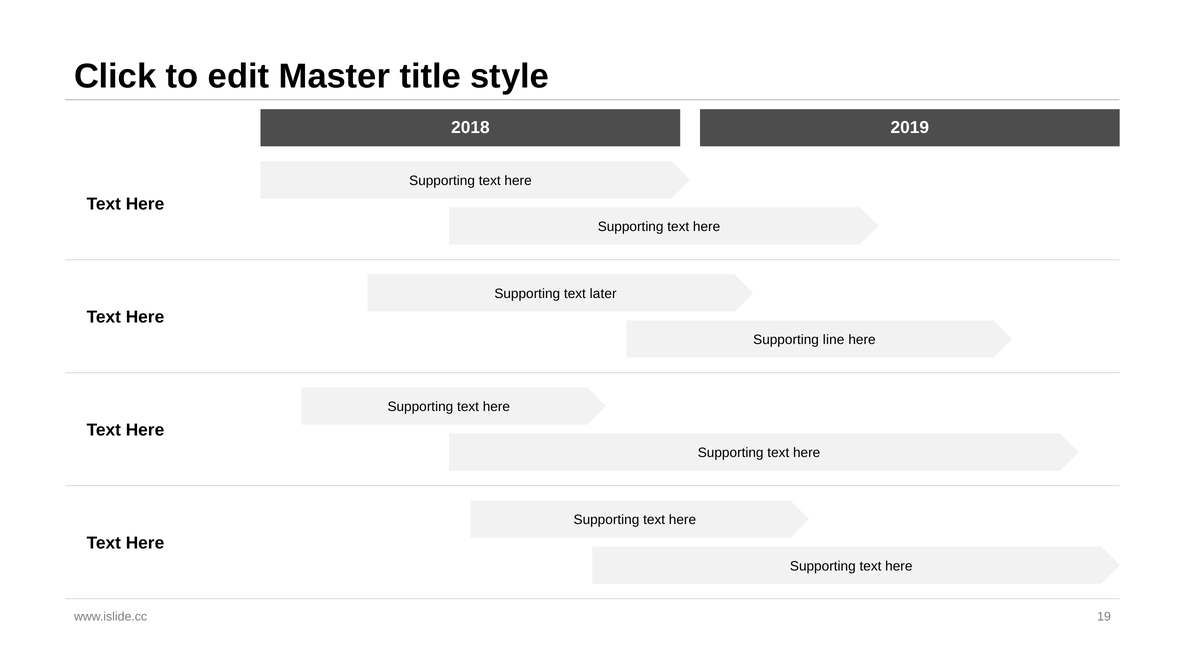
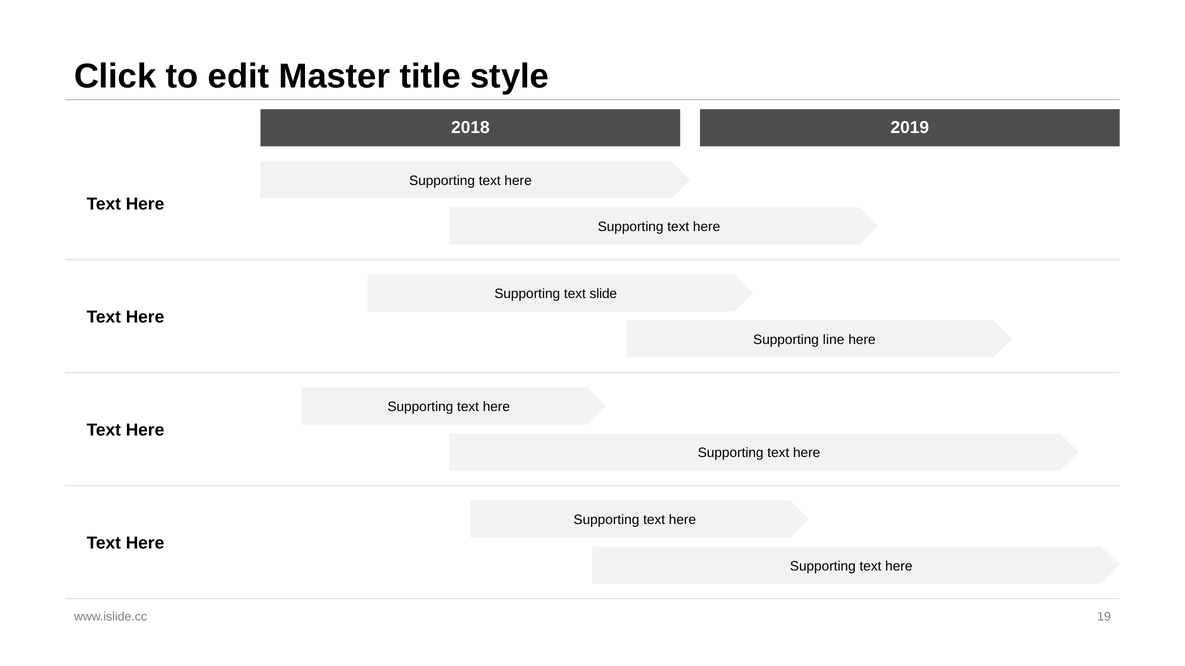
later: later -> slide
